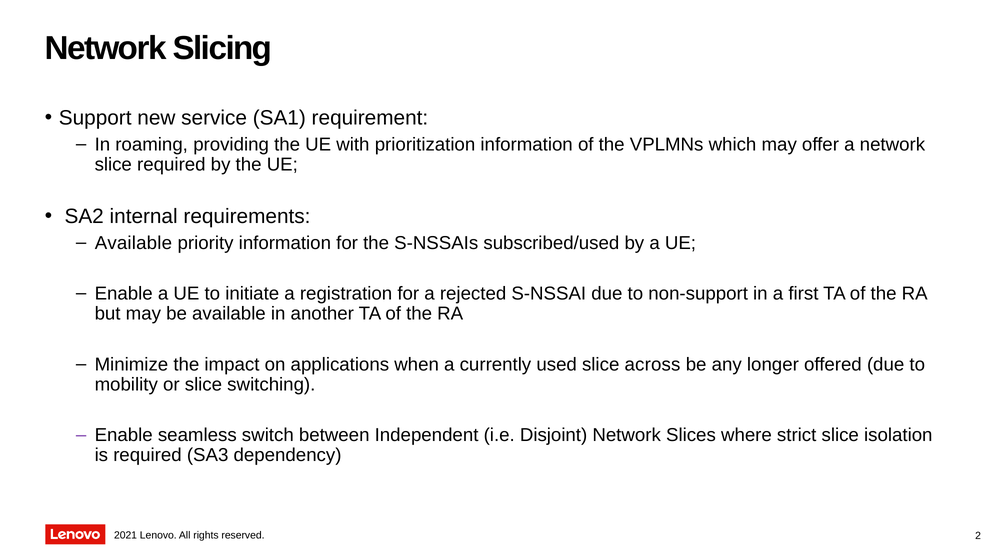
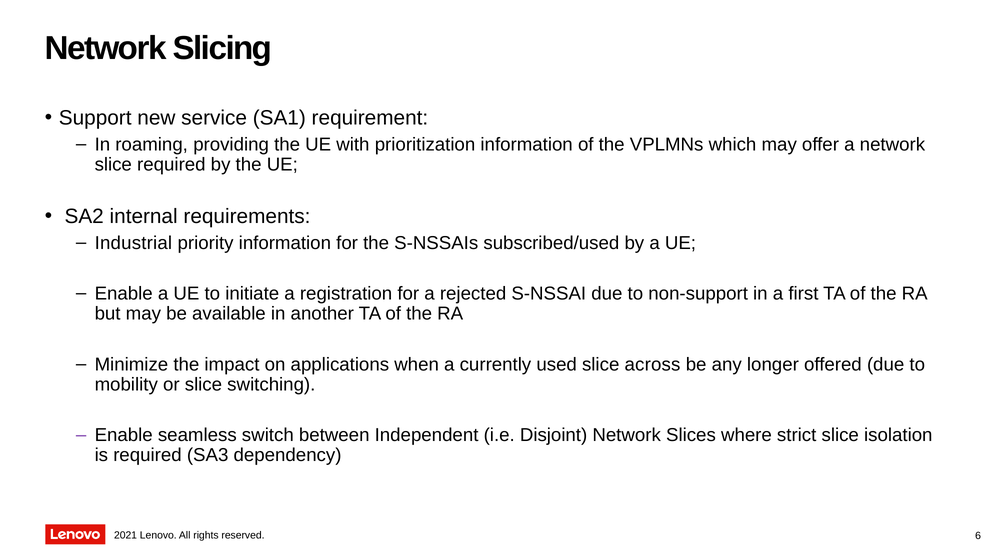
Available at (133, 243): Available -> Industrial
2: 2 -> 6
